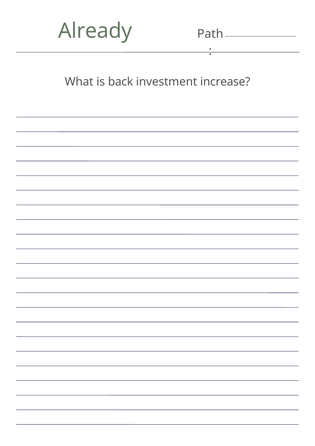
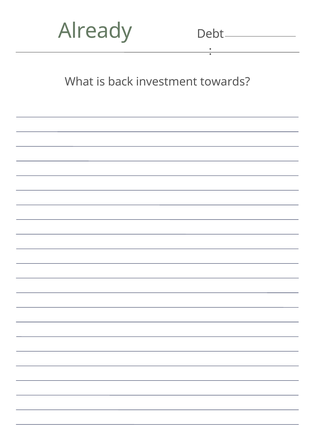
Path: Path -> Debt
increase: increase -> towards
